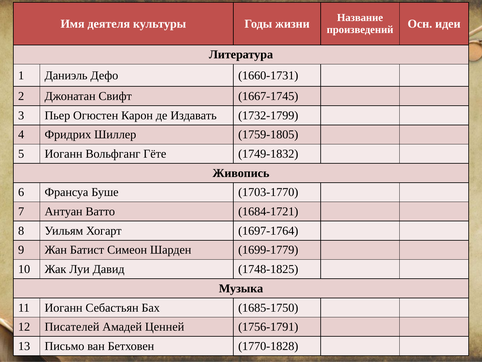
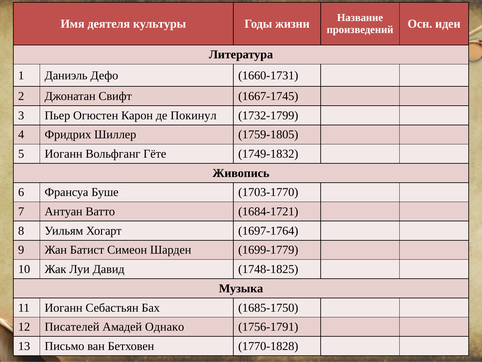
Издавать: Издавать -> Покинул
Ценней: Ценней -> Однако
